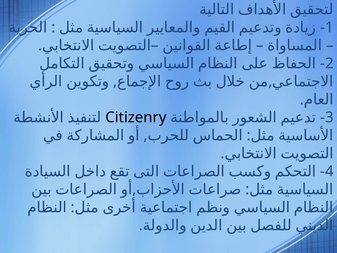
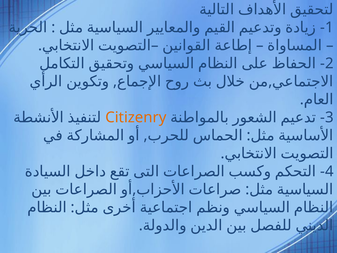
Citizenry colour: black -> orange
